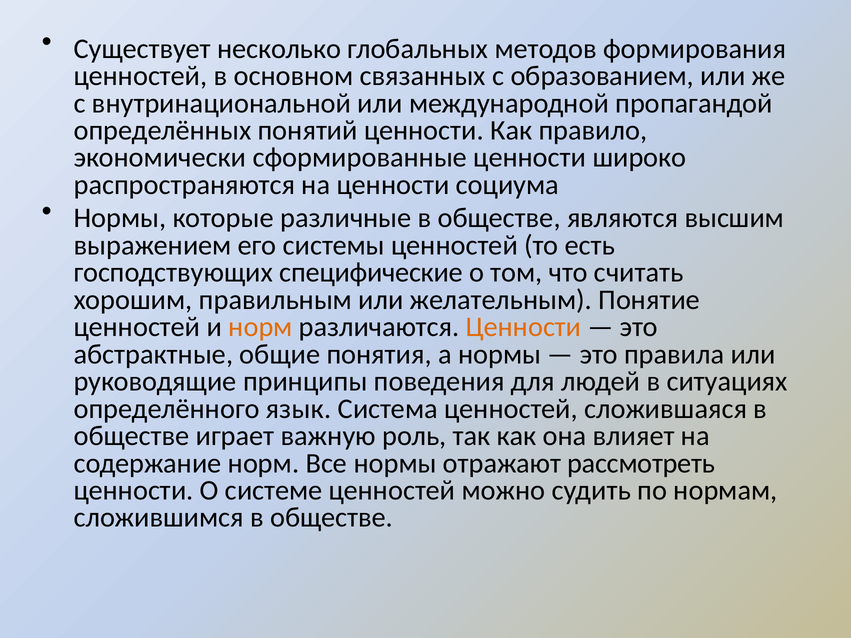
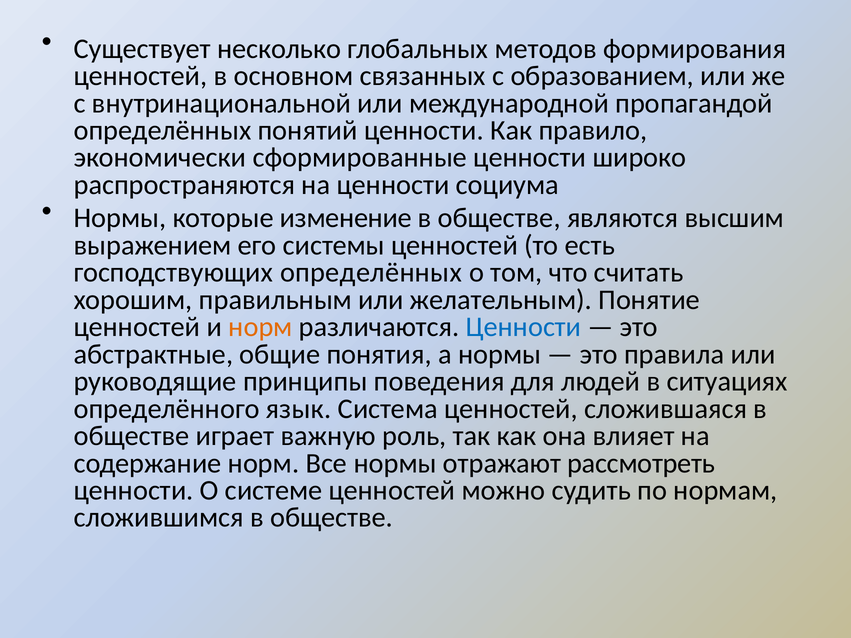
различные: различные -> изменение
господствующих специфические: специфические -> определённых
Ценности at (523, 327) colour: orange -> blue
